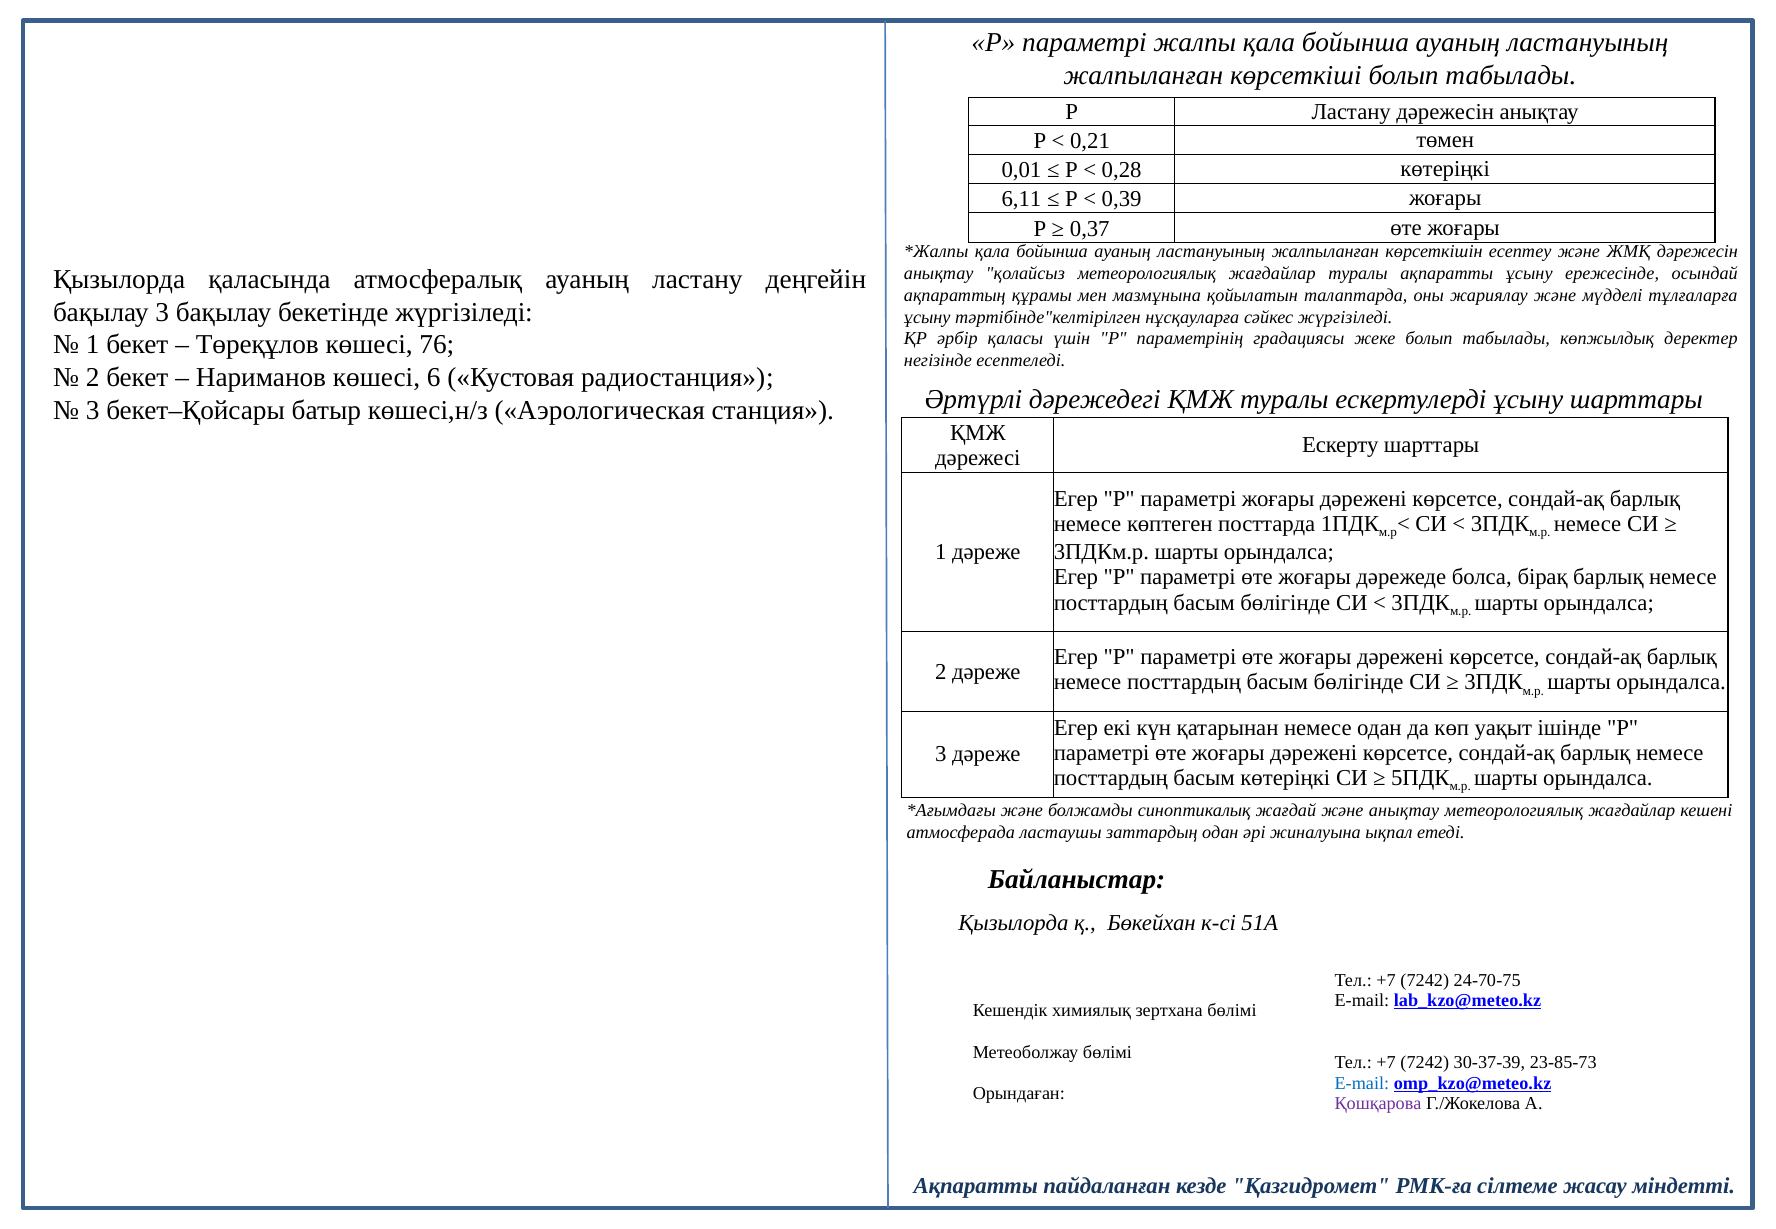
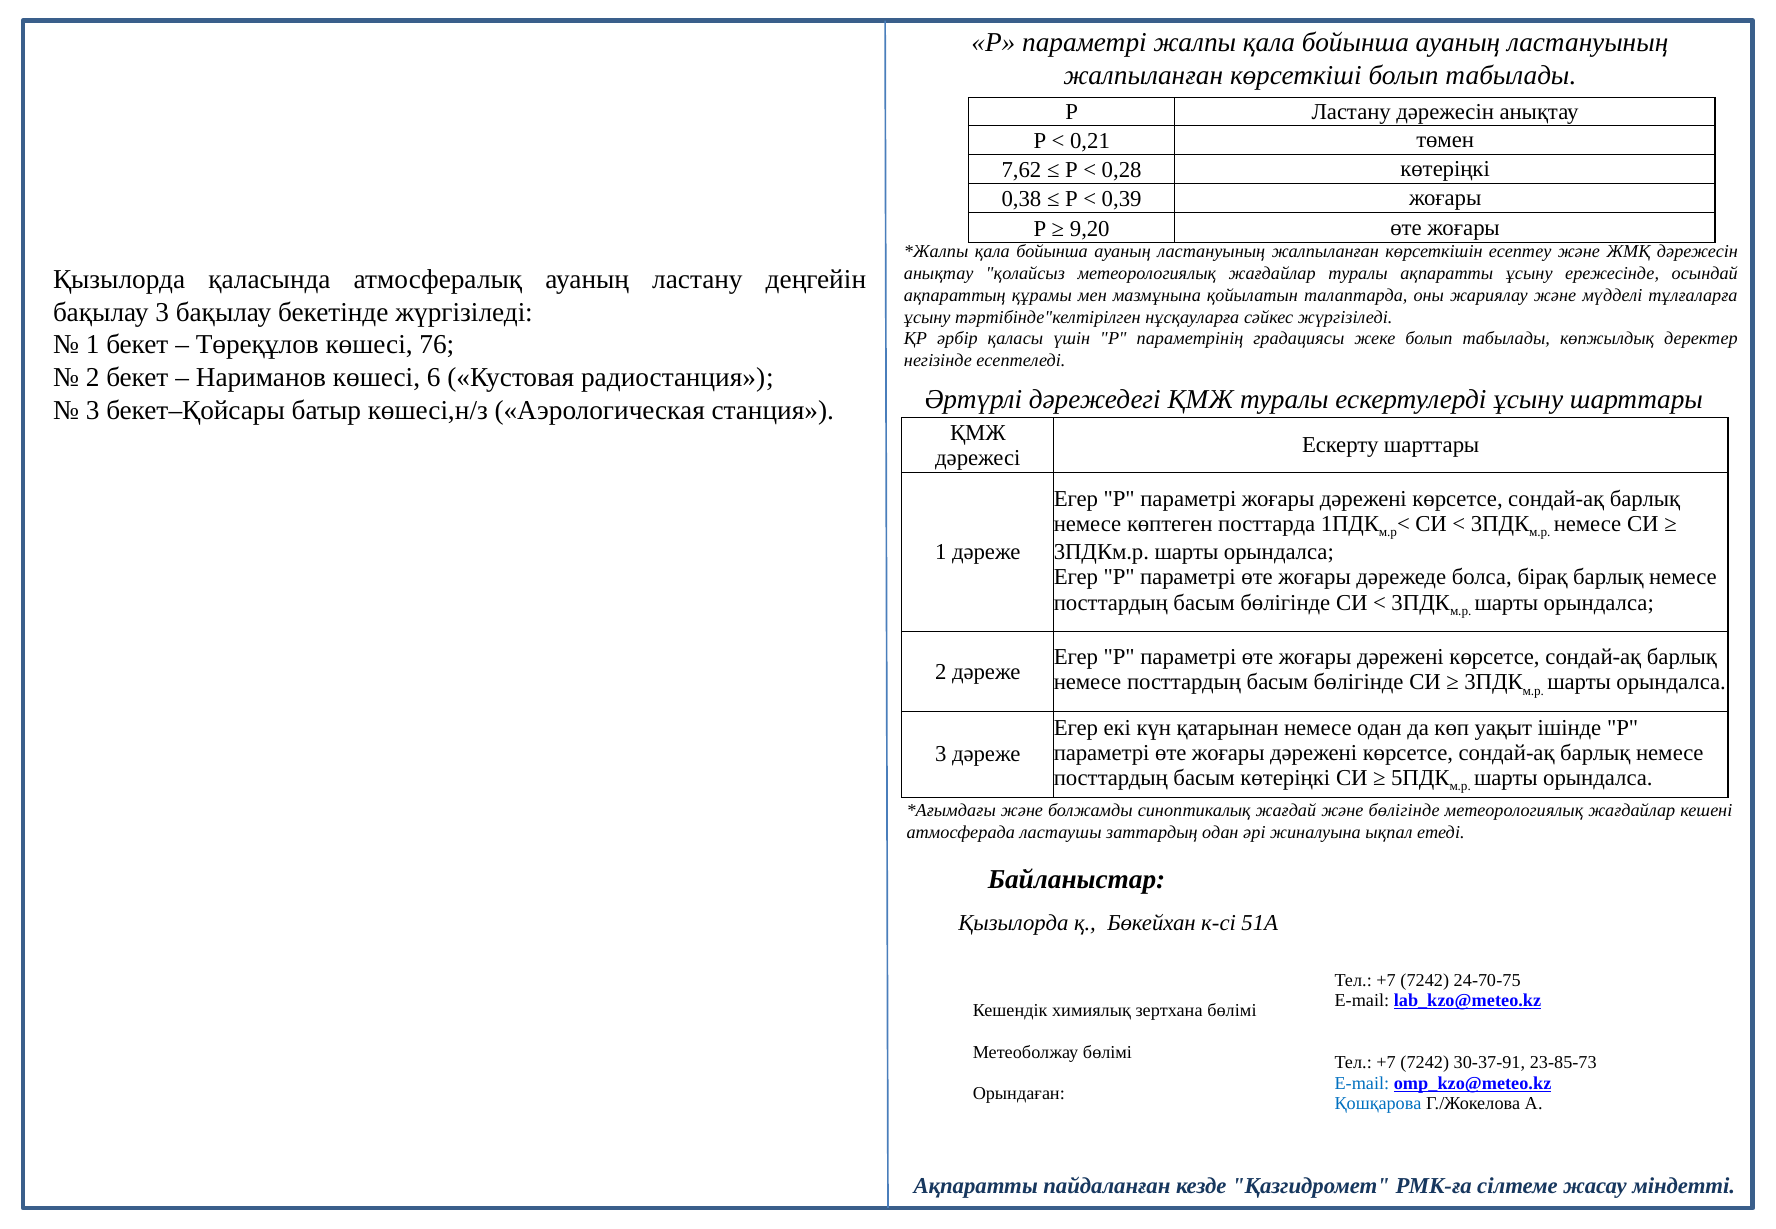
0,01: 0,01 -> 7,62
6,11: 6,11 -> 0,38
0,37: 0,37 -> 9,20
және анықтау: анықтау -> бөлігінде
30-37-39: 30-37-39 -> 30-37-91
Қошқарова colour: purple -> blue
